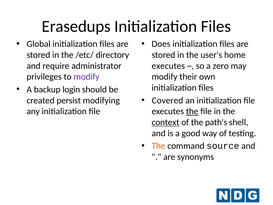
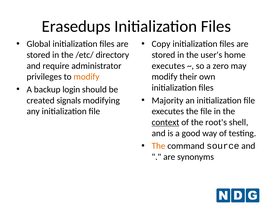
Does: Does -> Copy
modify at (87, 77) colour: purple -> orange
Covered: Covered -> Majority
persist: persist -> signals
the at (192, 111) underline: present -> none
path's: path's -> root's
